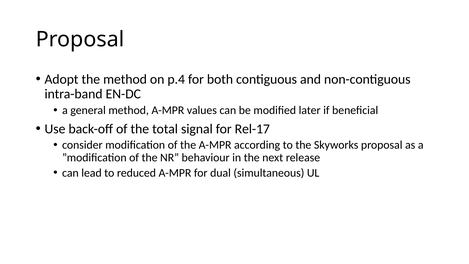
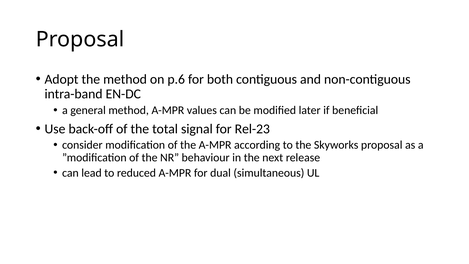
p.4: p.4 -> p.6
Rel-17: Rel-17 -> Rel-23
